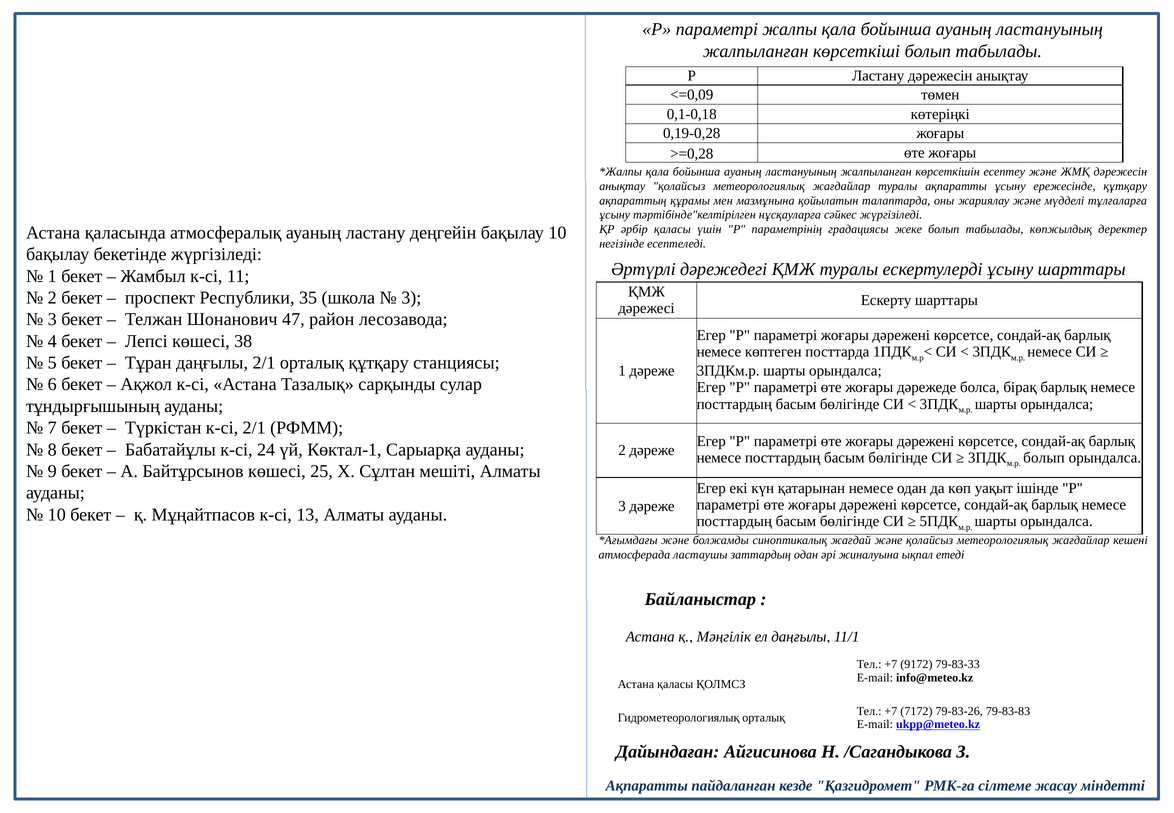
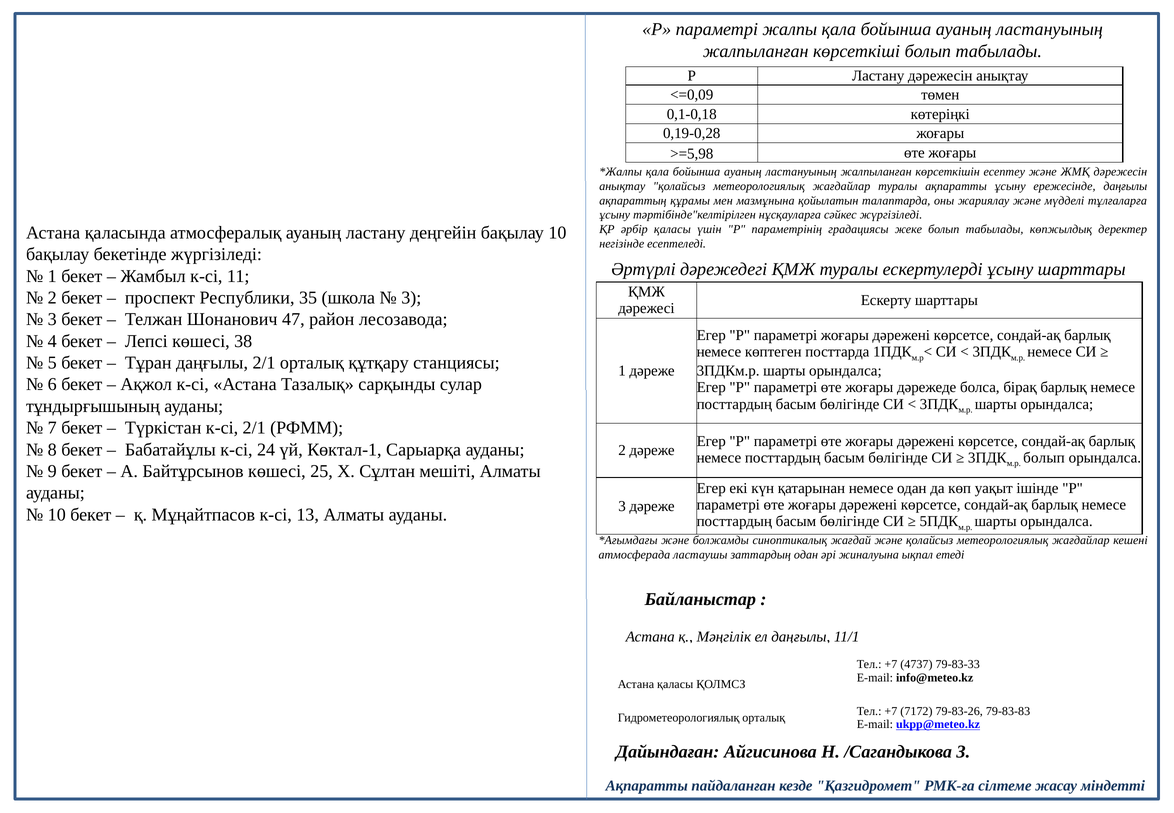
>=0,28: >=0,28 -> >=5,98
ережесінде құтқару: құтқару -> даңғылы
9172: 9172 -> 4737
